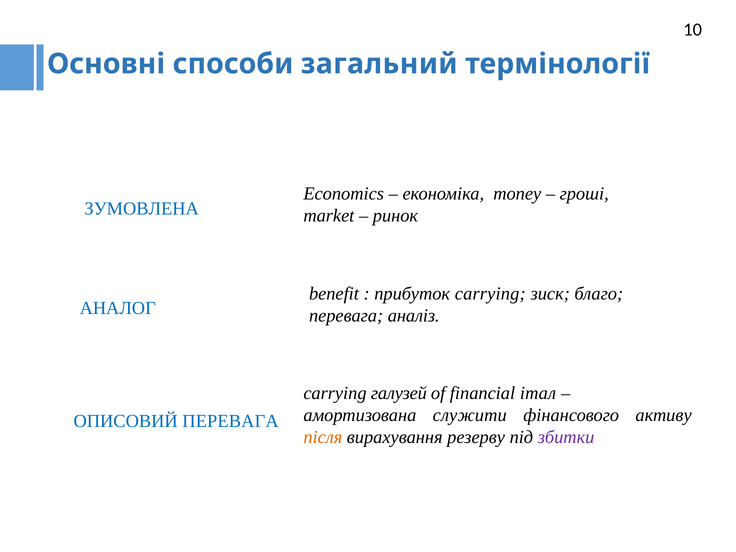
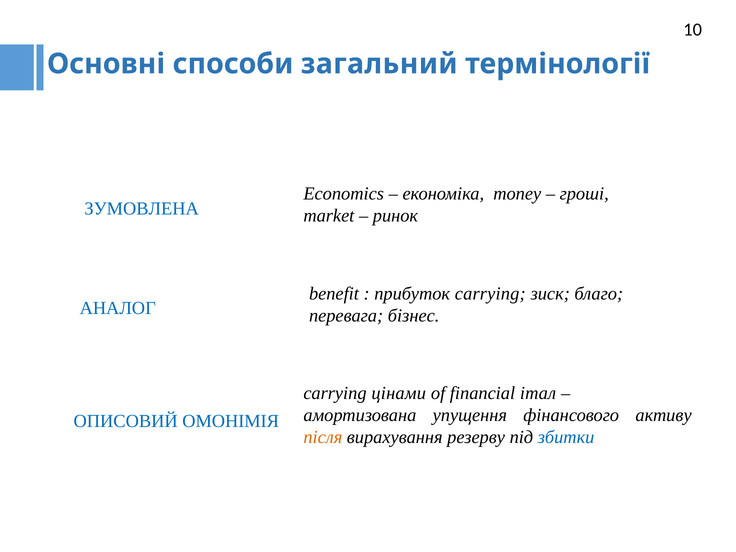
аналіз: аналіз -> бізнес
галузей: галузей -> цінами
служити: служити -> упущення
ОПИСОВИЙ ПЕРЕВАГА: ПЕРЕВАГА -> ОМОНІМІЯ
збитки colour: purple -> blue
